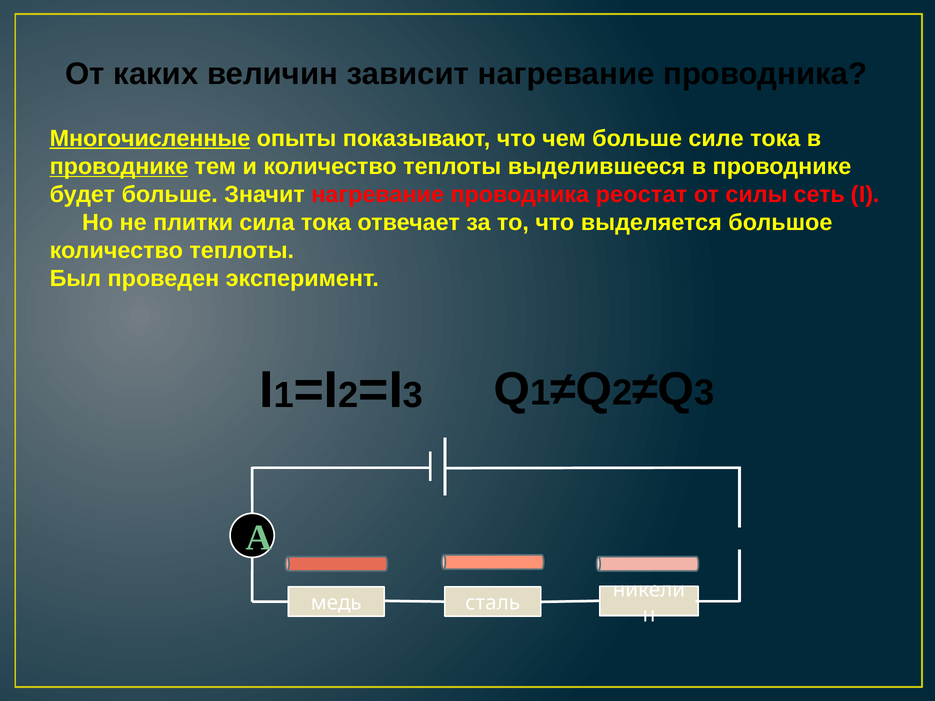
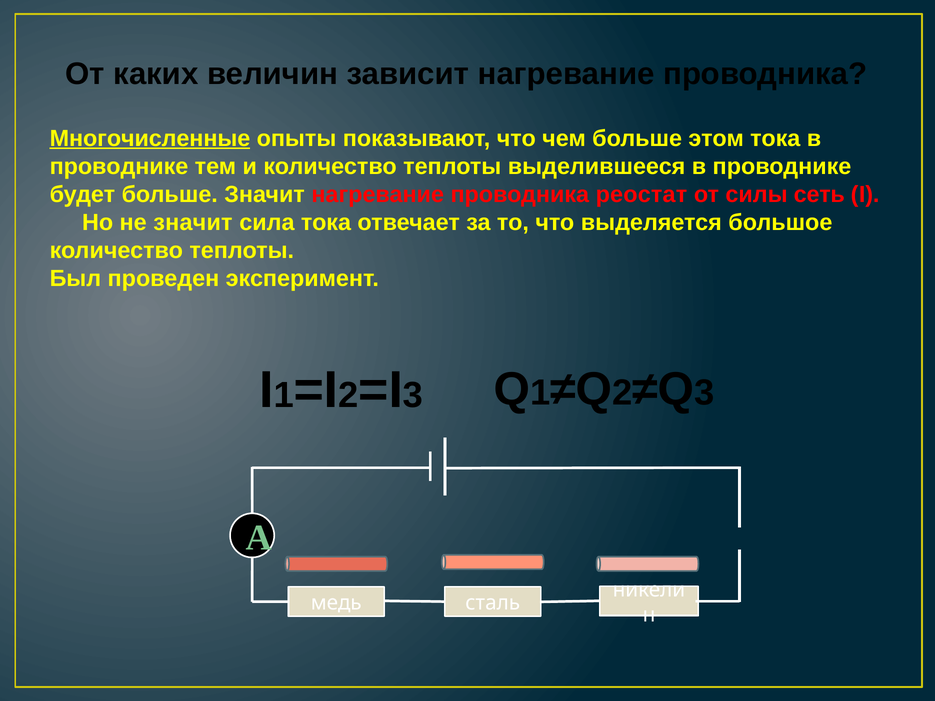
силе: силе -> этом
проводнике at (119, 166) underline: present -> none
не плитки: плитки -> значит
